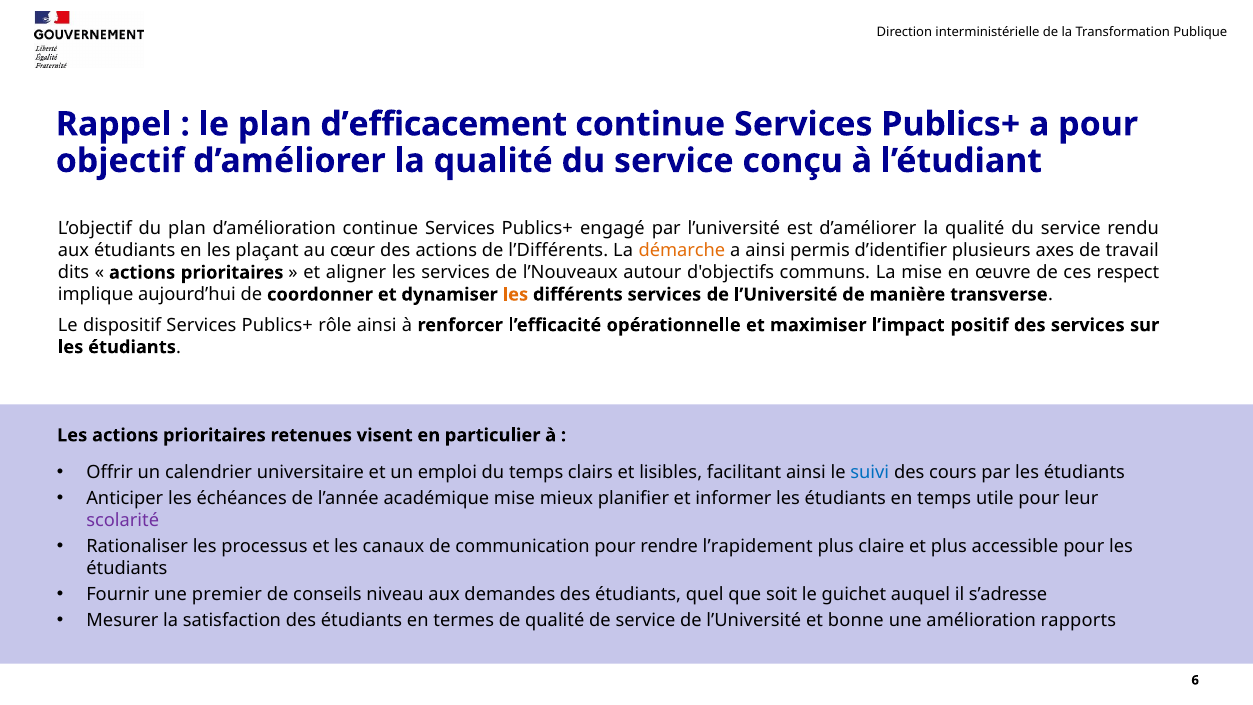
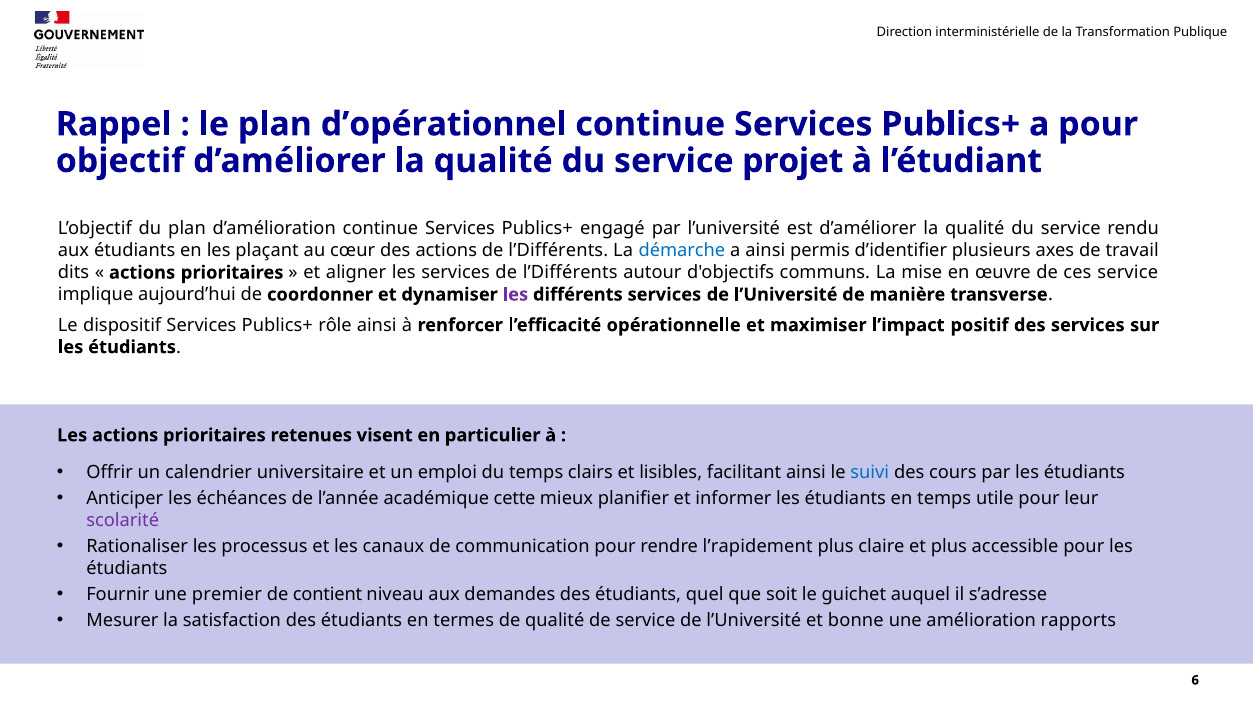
d’efficacement: d’efficacement -> d’opérationnel
conçu: conçu -> projet
démarche colour: orange -> blue
services de l’Nouveaux: l’Nouveaux -> l’Différents
ces respect: respect -> service
les at (515, 294) colour: orange -> purple
académique mise: mise -> cette
conseils: conseils -> contient
